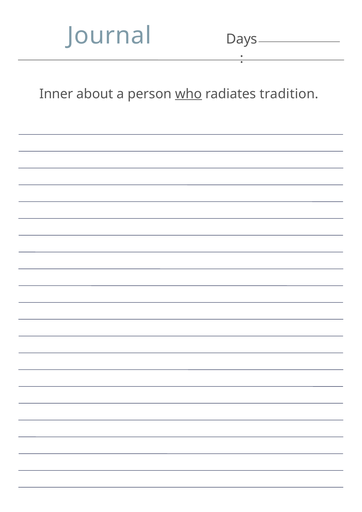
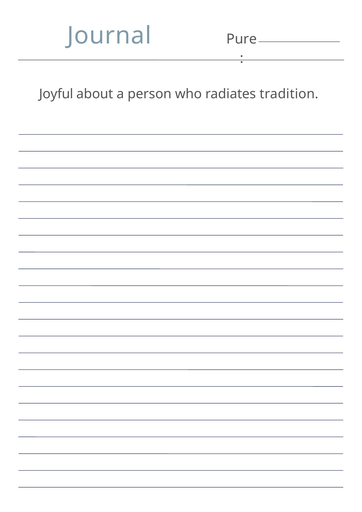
Days: Days -> Pure
Inner: Inner -> Joyful
who underline: present -> none
